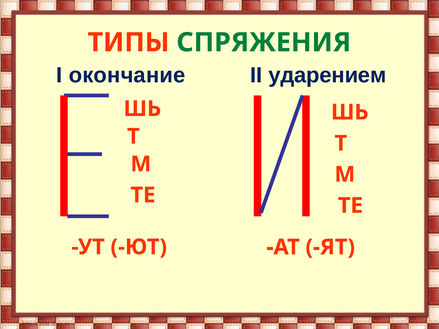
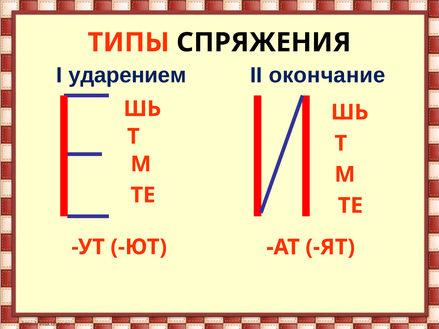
СПРЯЖЕНИЯ colour: green -> black
окончание: окончание -> ударением
ударением: ударением -> окончание
